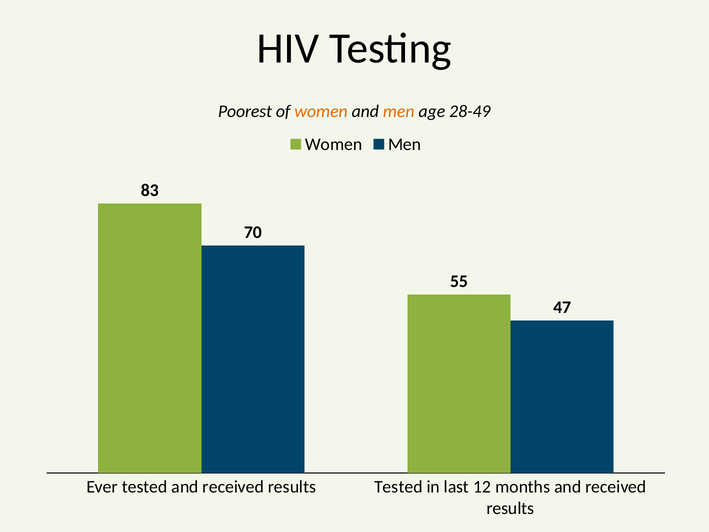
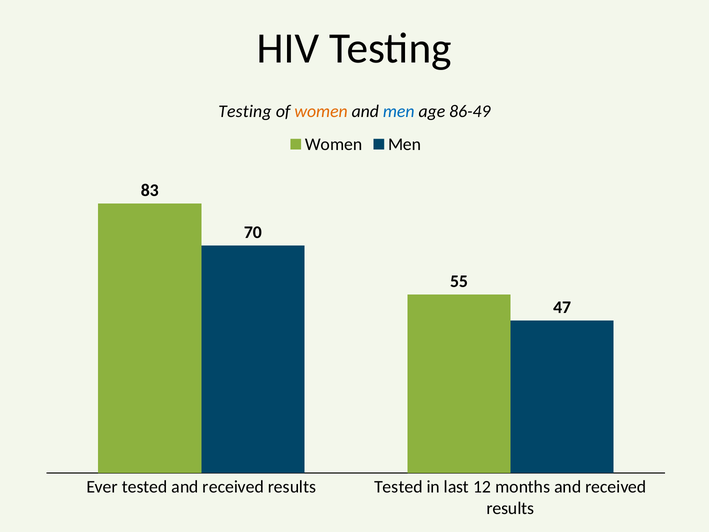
Poorest at (245, 111): Poorest -> Testing
men at (399, 111) colour: orange -> blue
28-49: 28-49 -> 86-49
